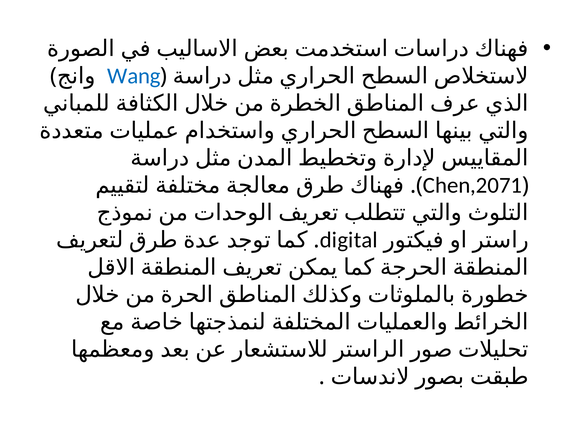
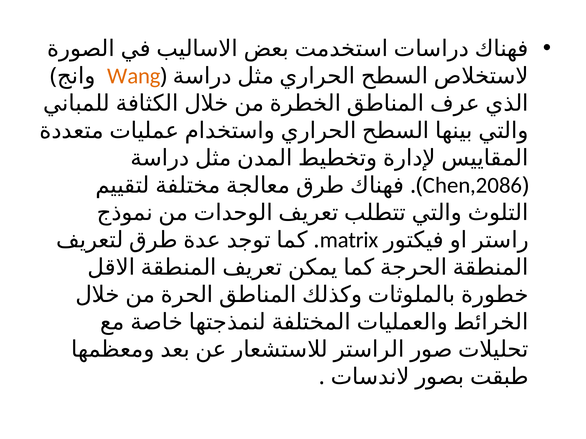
Wang colour: blue -> orange
Chen,2071: Chen,2071 -> Chen,2086
digital: digital -> matrix
